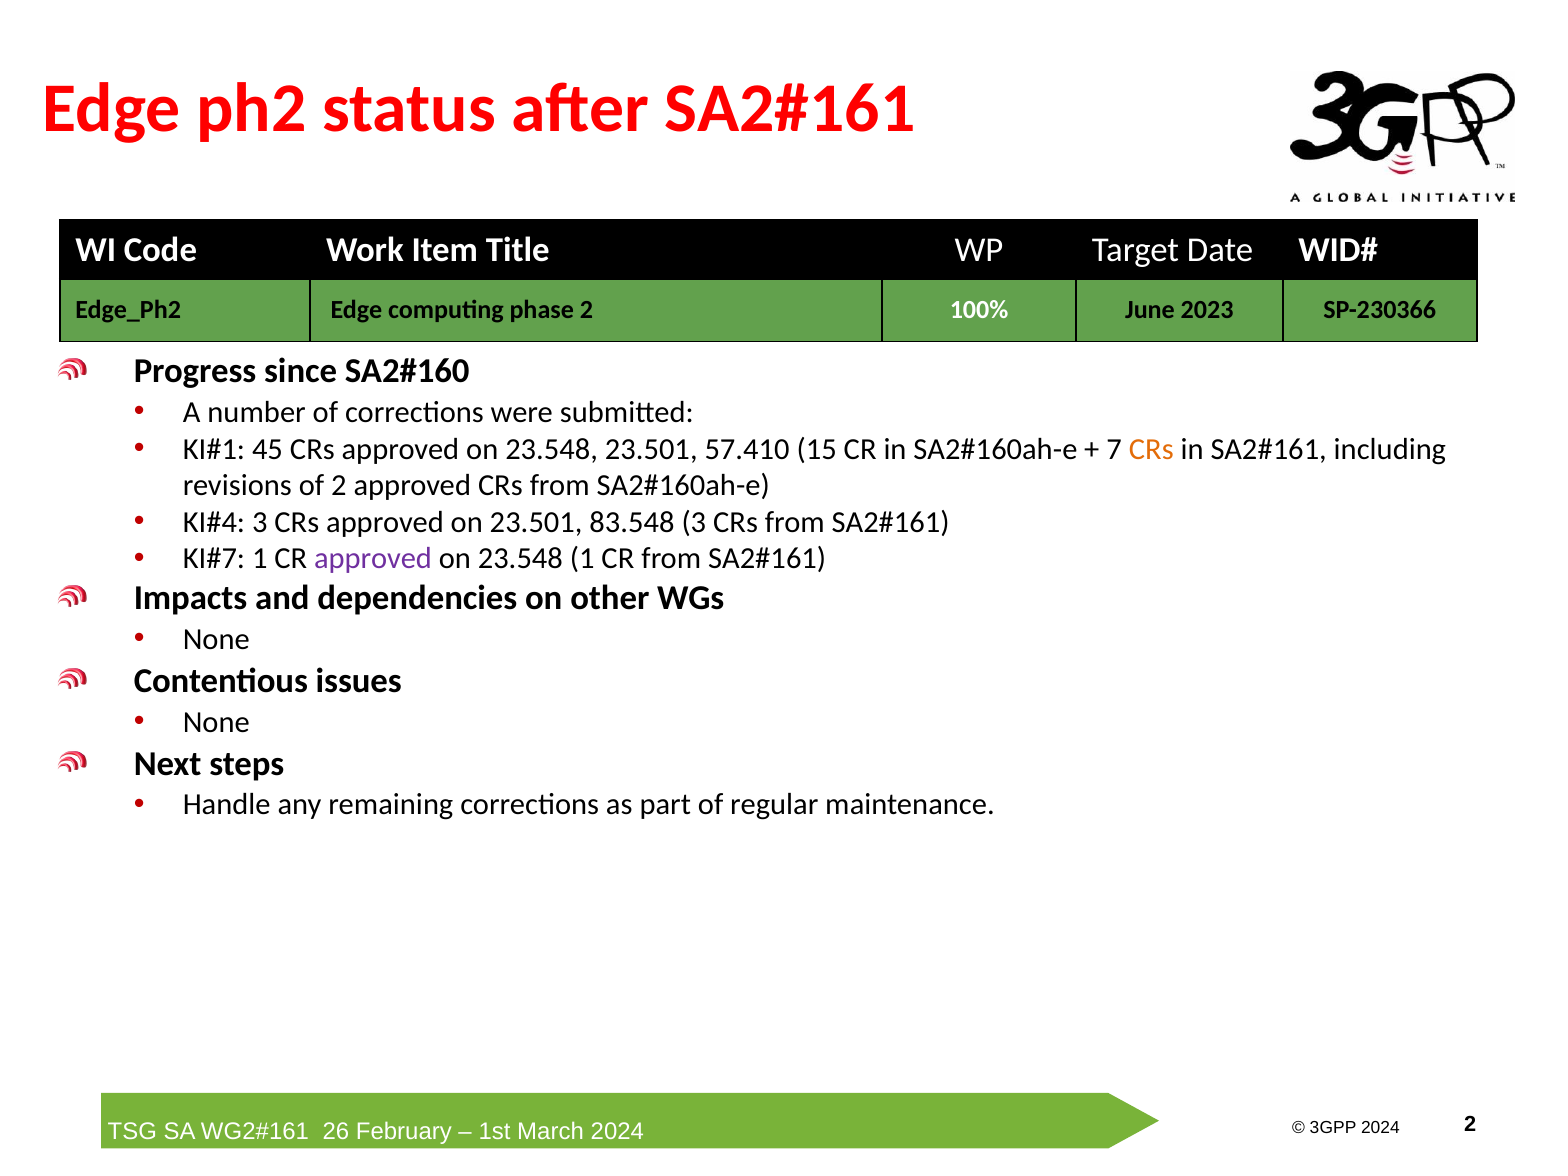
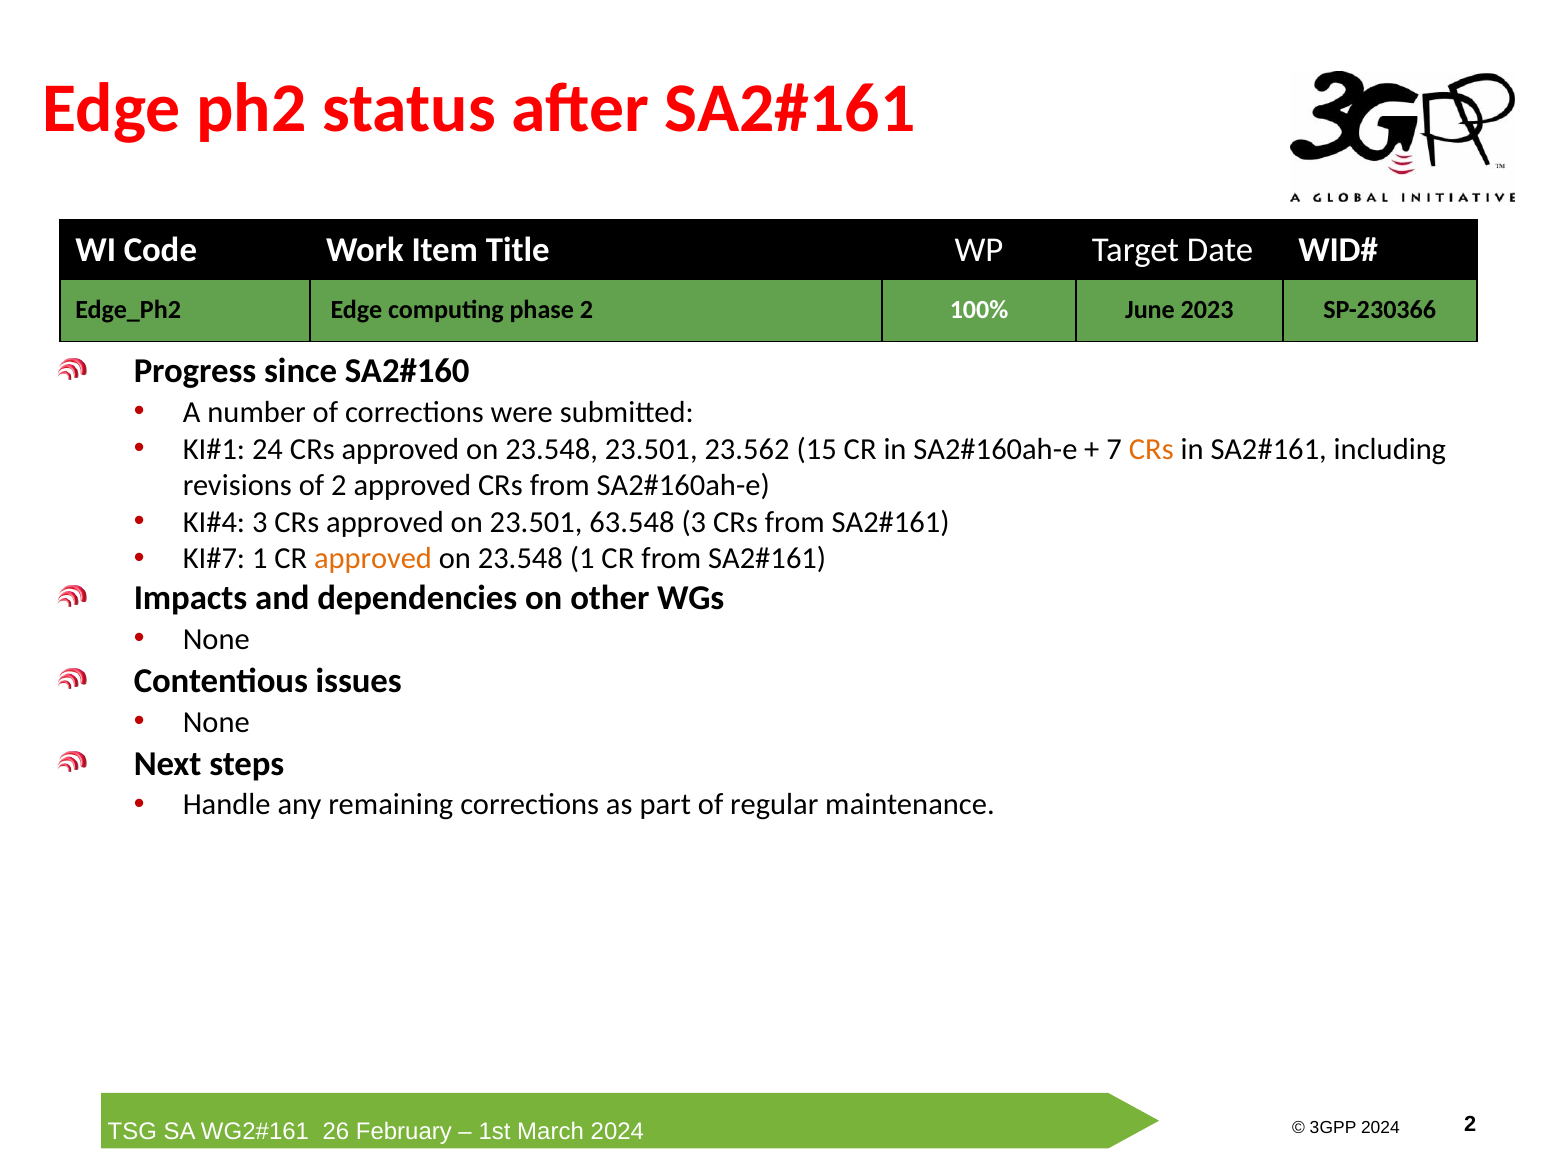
45: 45 -> 24
57.410: 57.410 -> 23.562
83.548: 83.548 -> 63.548
approved at (373, 559) colour: purple -> orange
